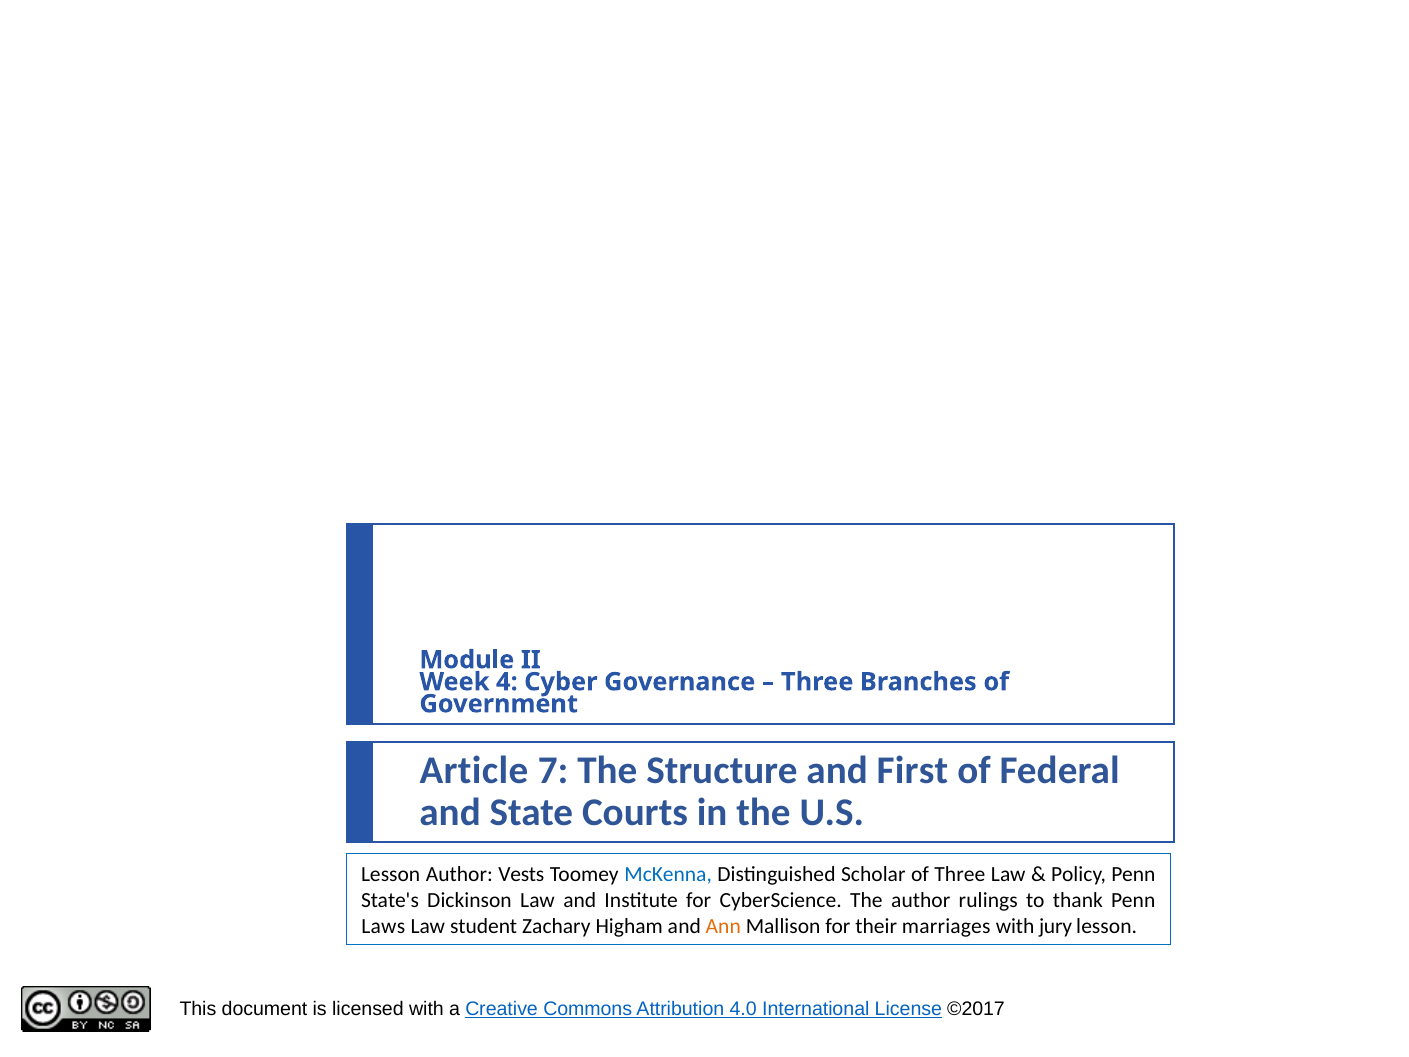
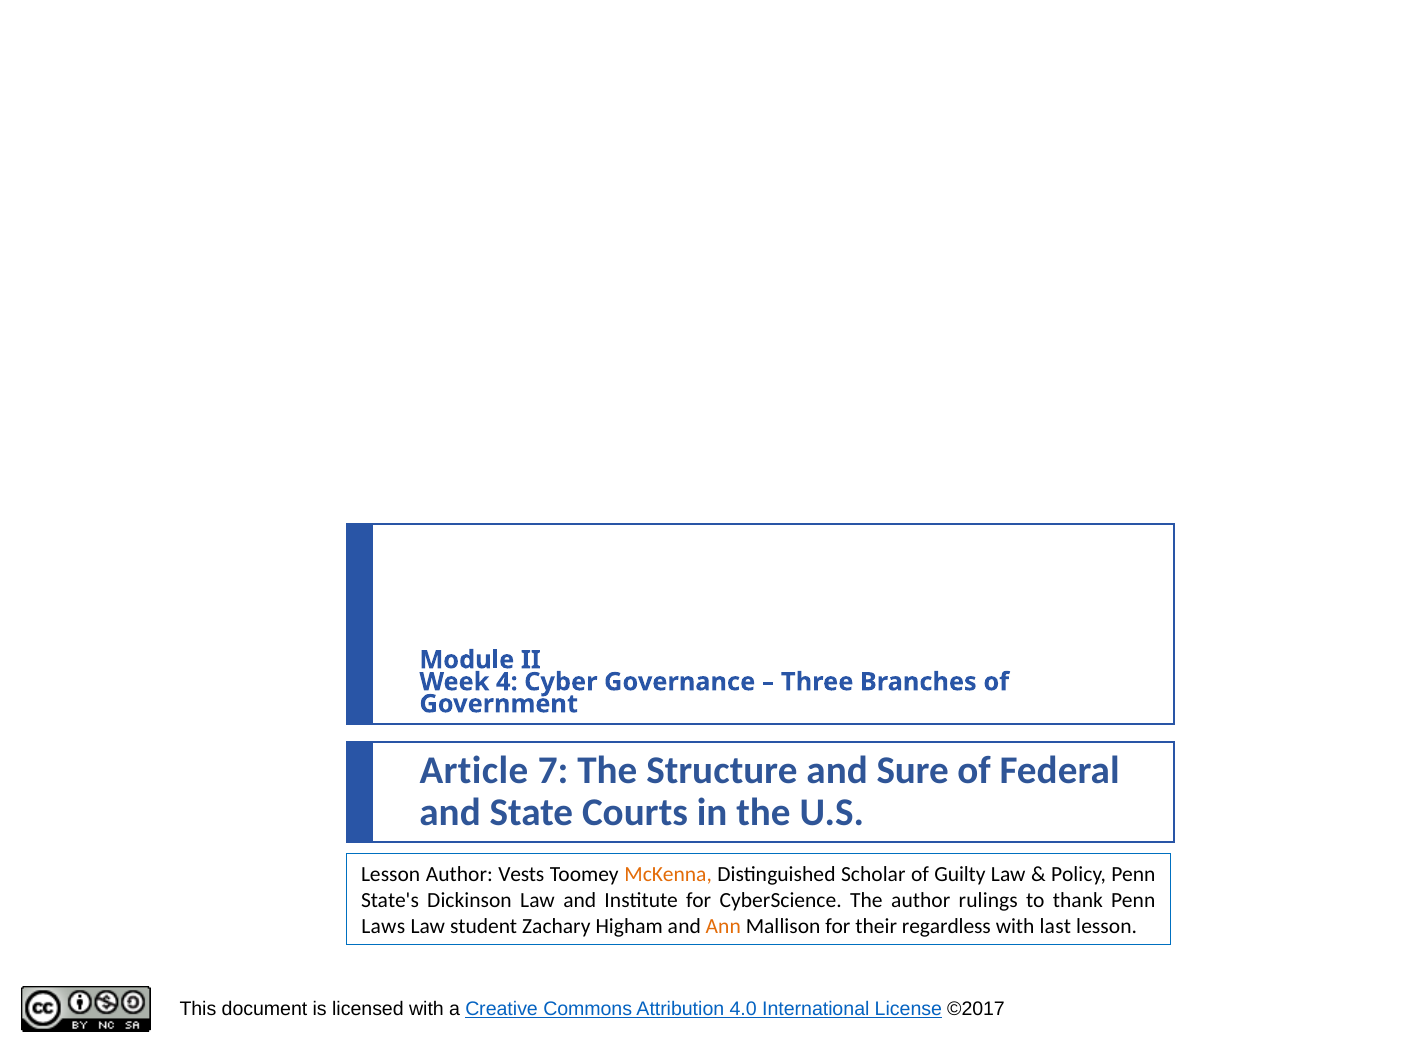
First: First -> Sure
McKenna colour: blue -> orange
of Three: Three -> Guilty
marriages: marriages -> regardless
jury: jury -> last
